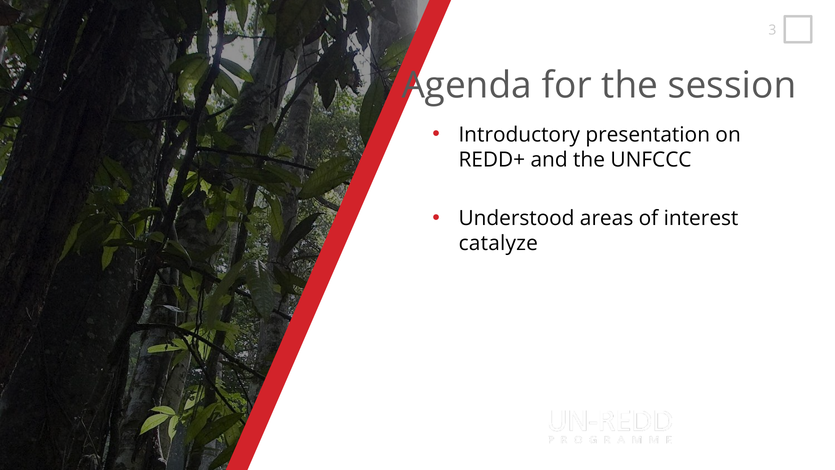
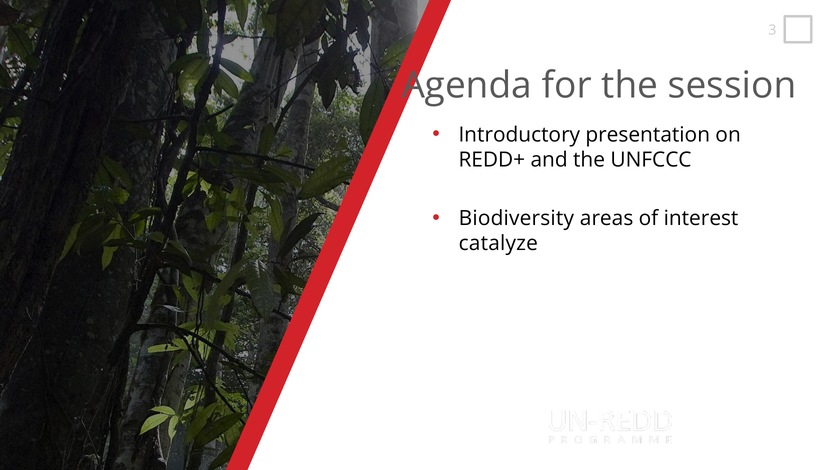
Understood: Understood -> Biodiversity
